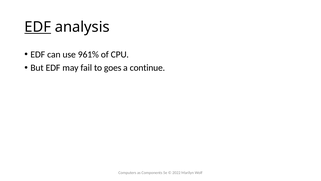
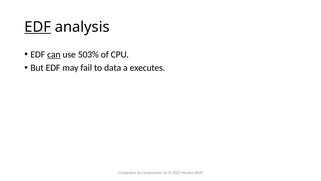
can underline: none -> present
961%: 961% -> 503%
goes: goes -> data
continue: continue -> executes
